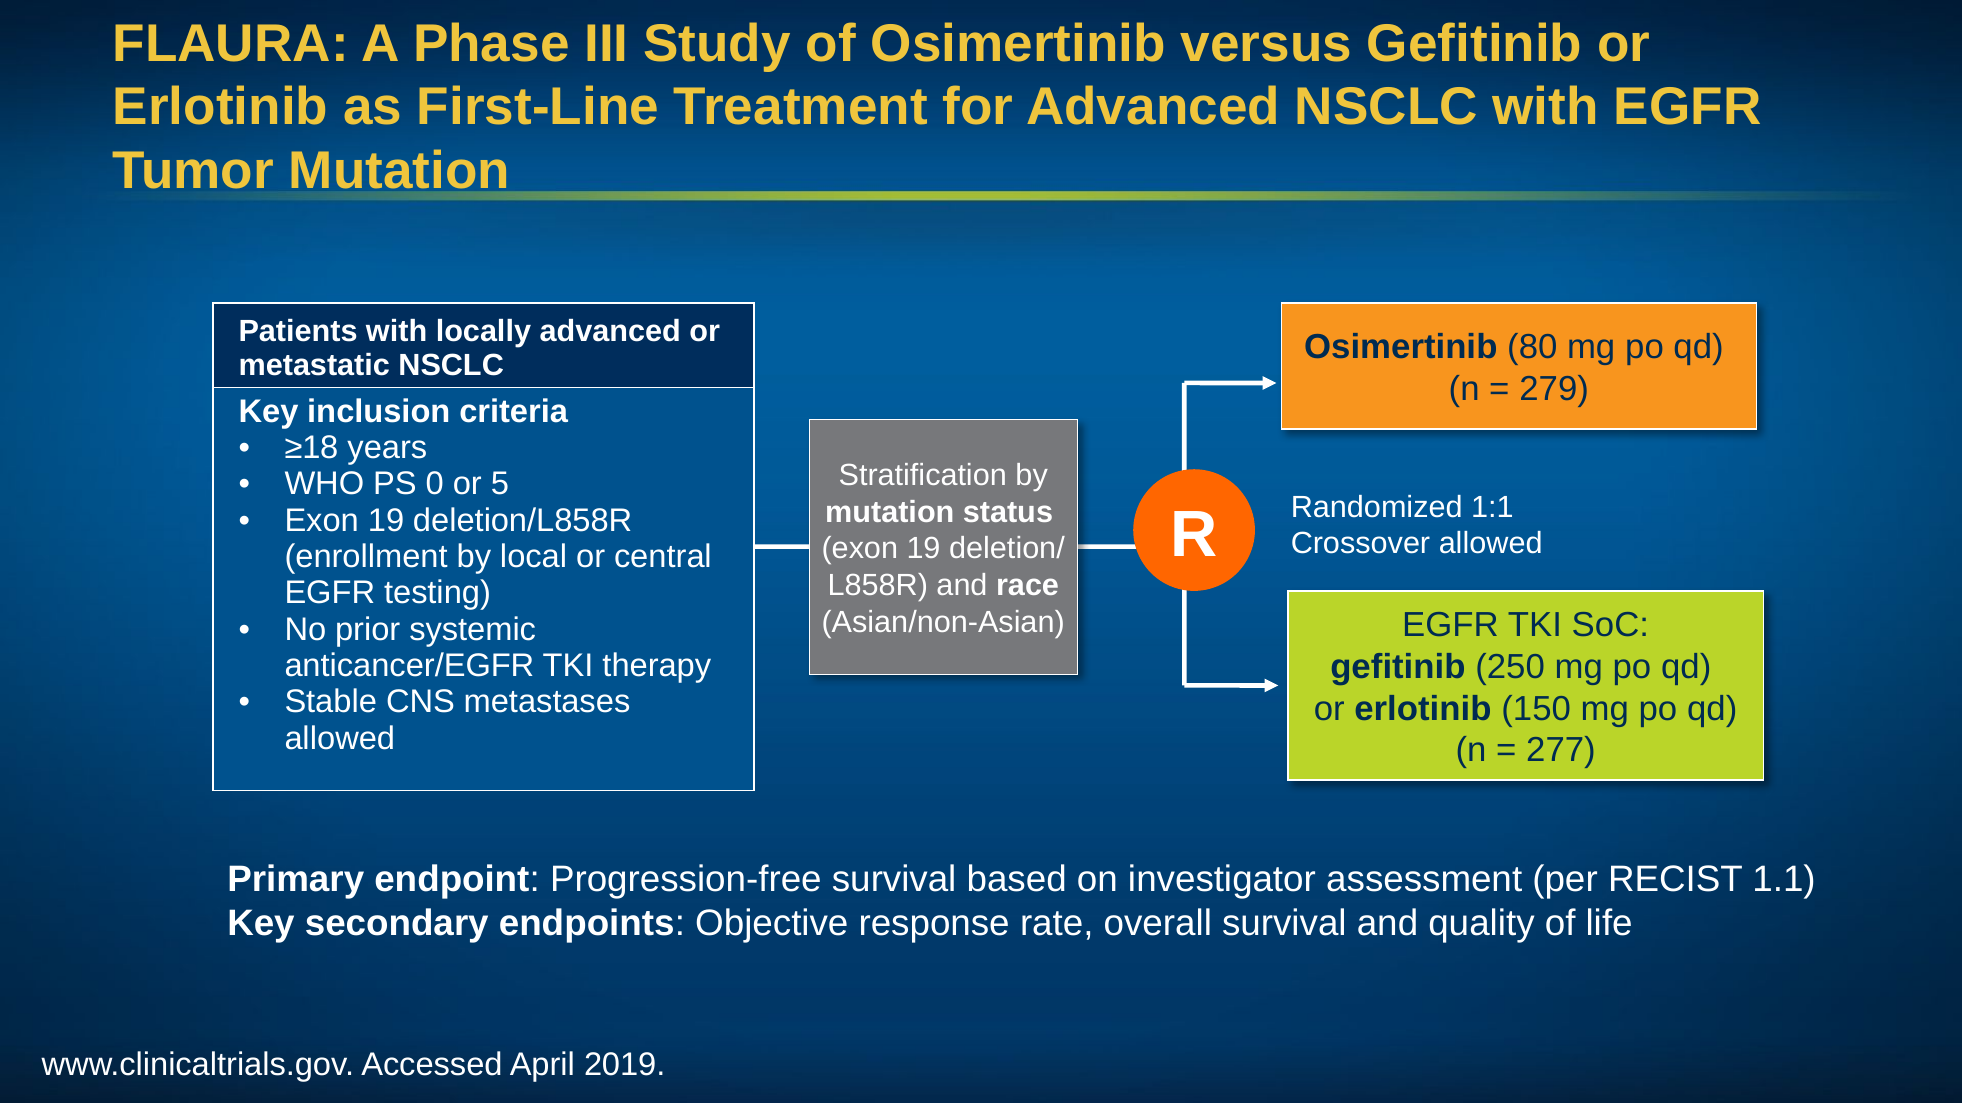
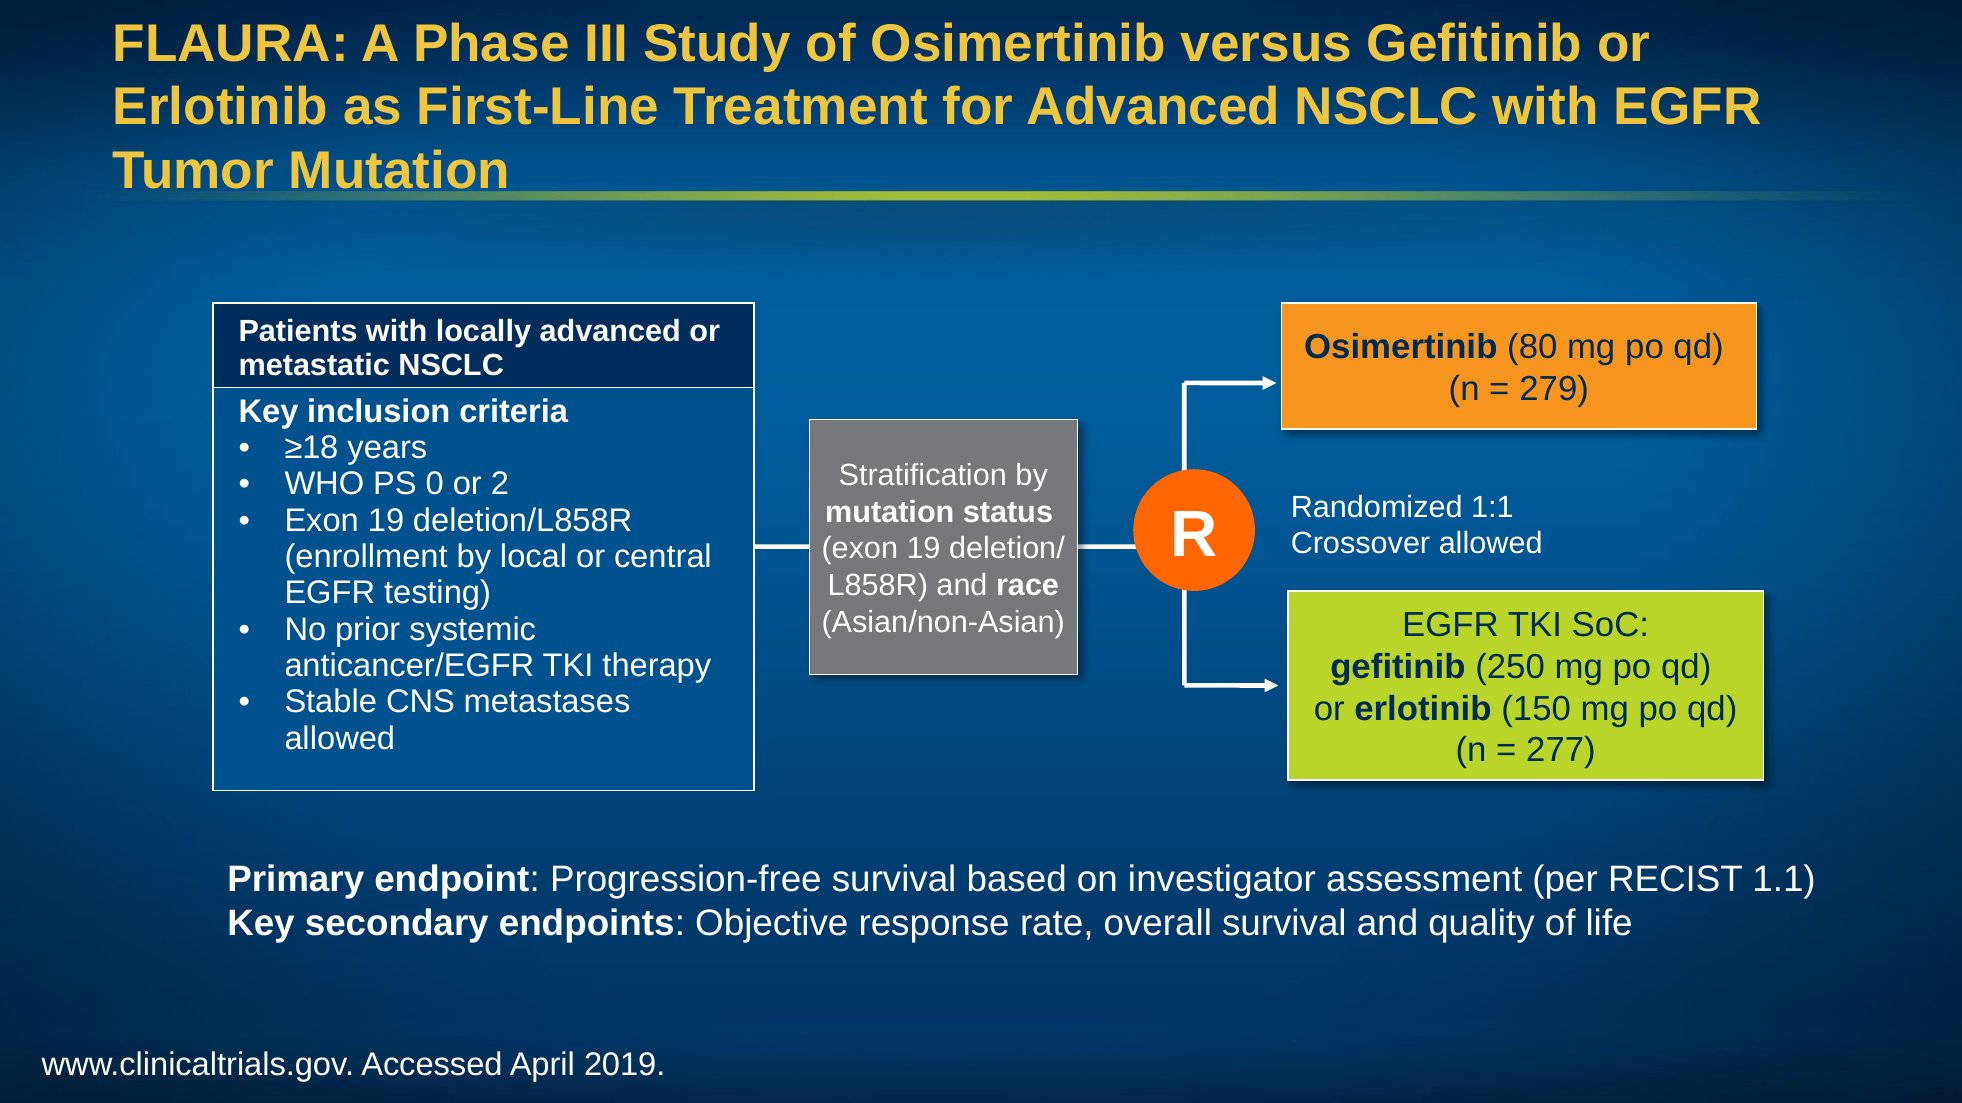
5: 5 -> 2
